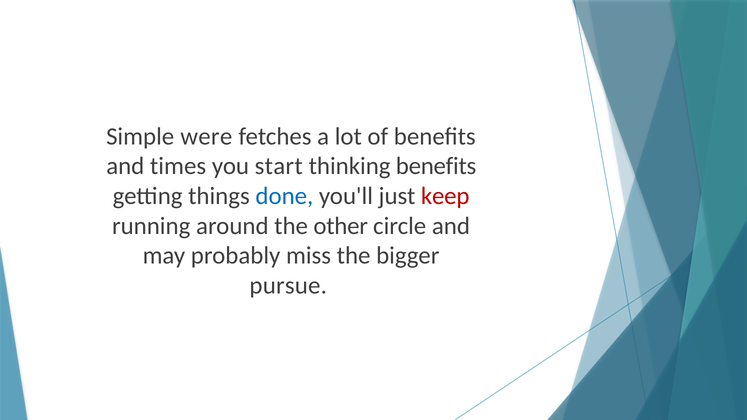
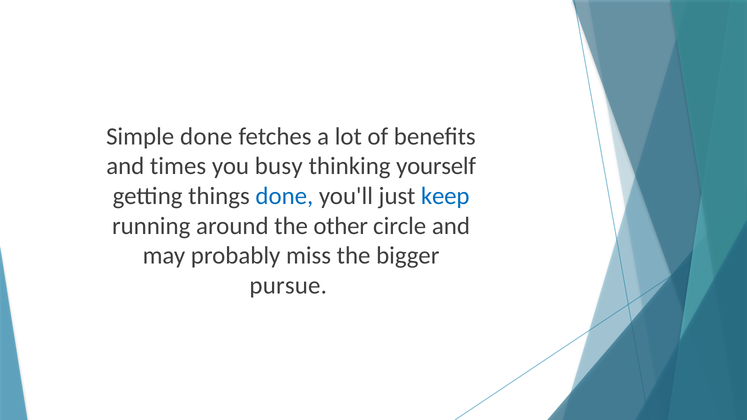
Simple were: were -> done
start: start -> busy
thinking benefits: benefits -> yourself
keep colour: red -> blue
